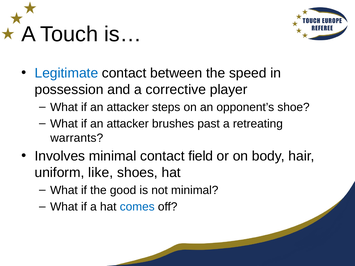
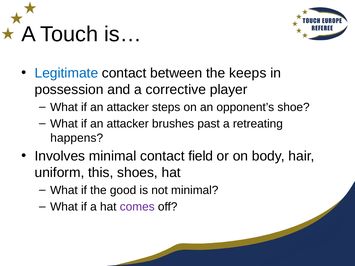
speed: speed -> keeps
warrants: warrants -> happens
like: like -> this
comes colour: blue -> purple
